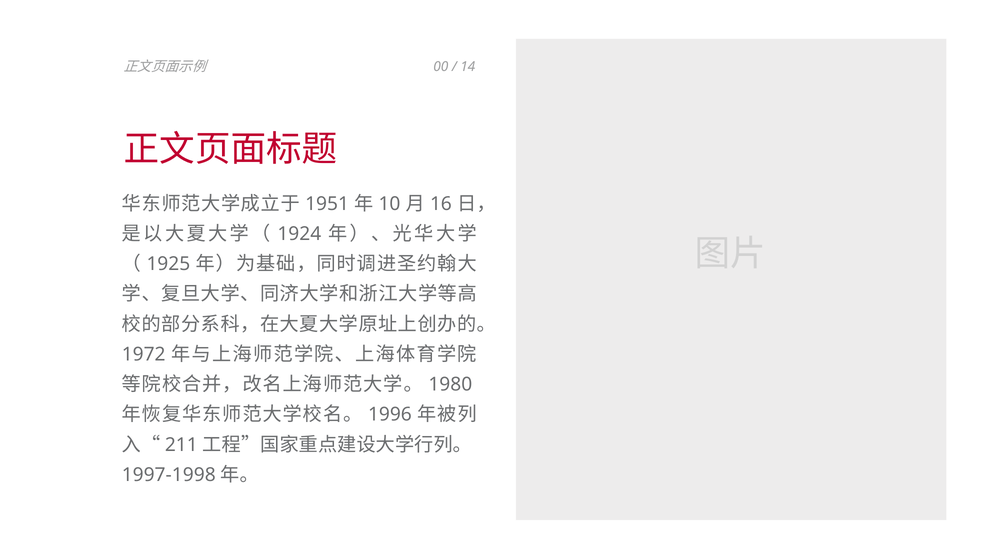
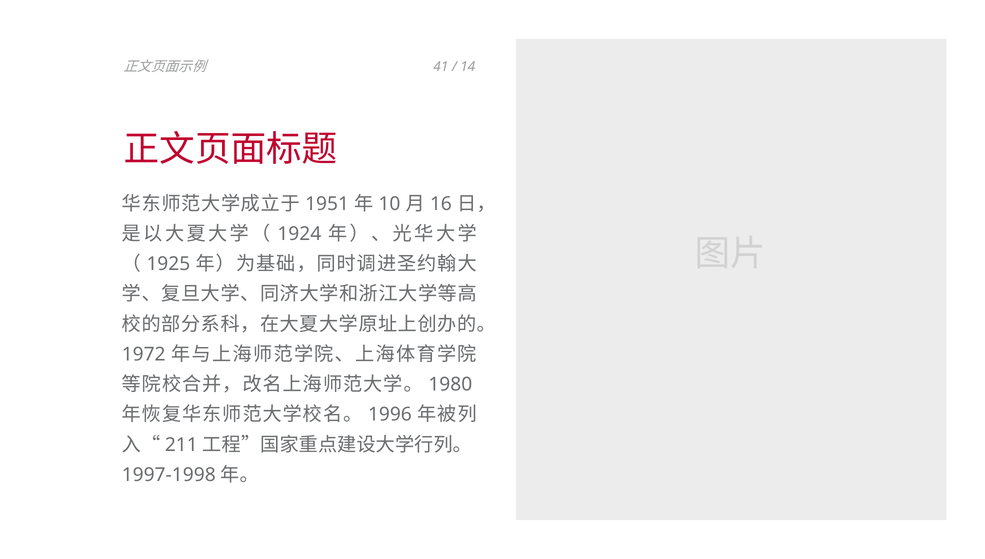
00: 00 -> 41
